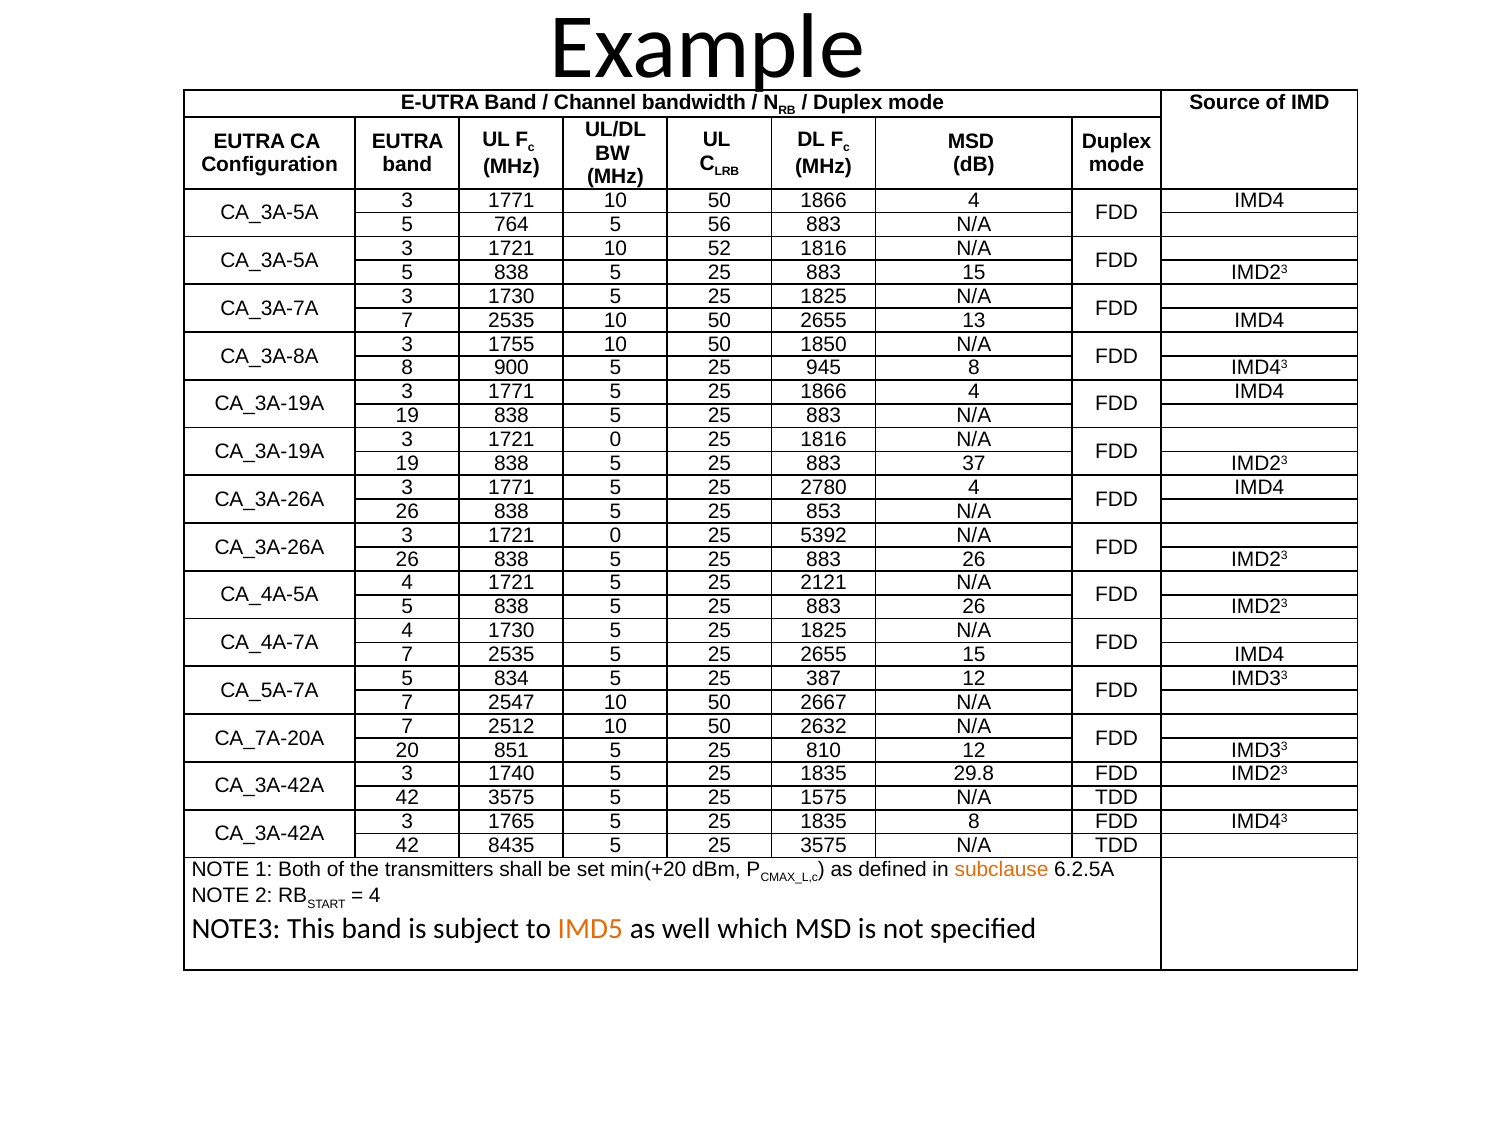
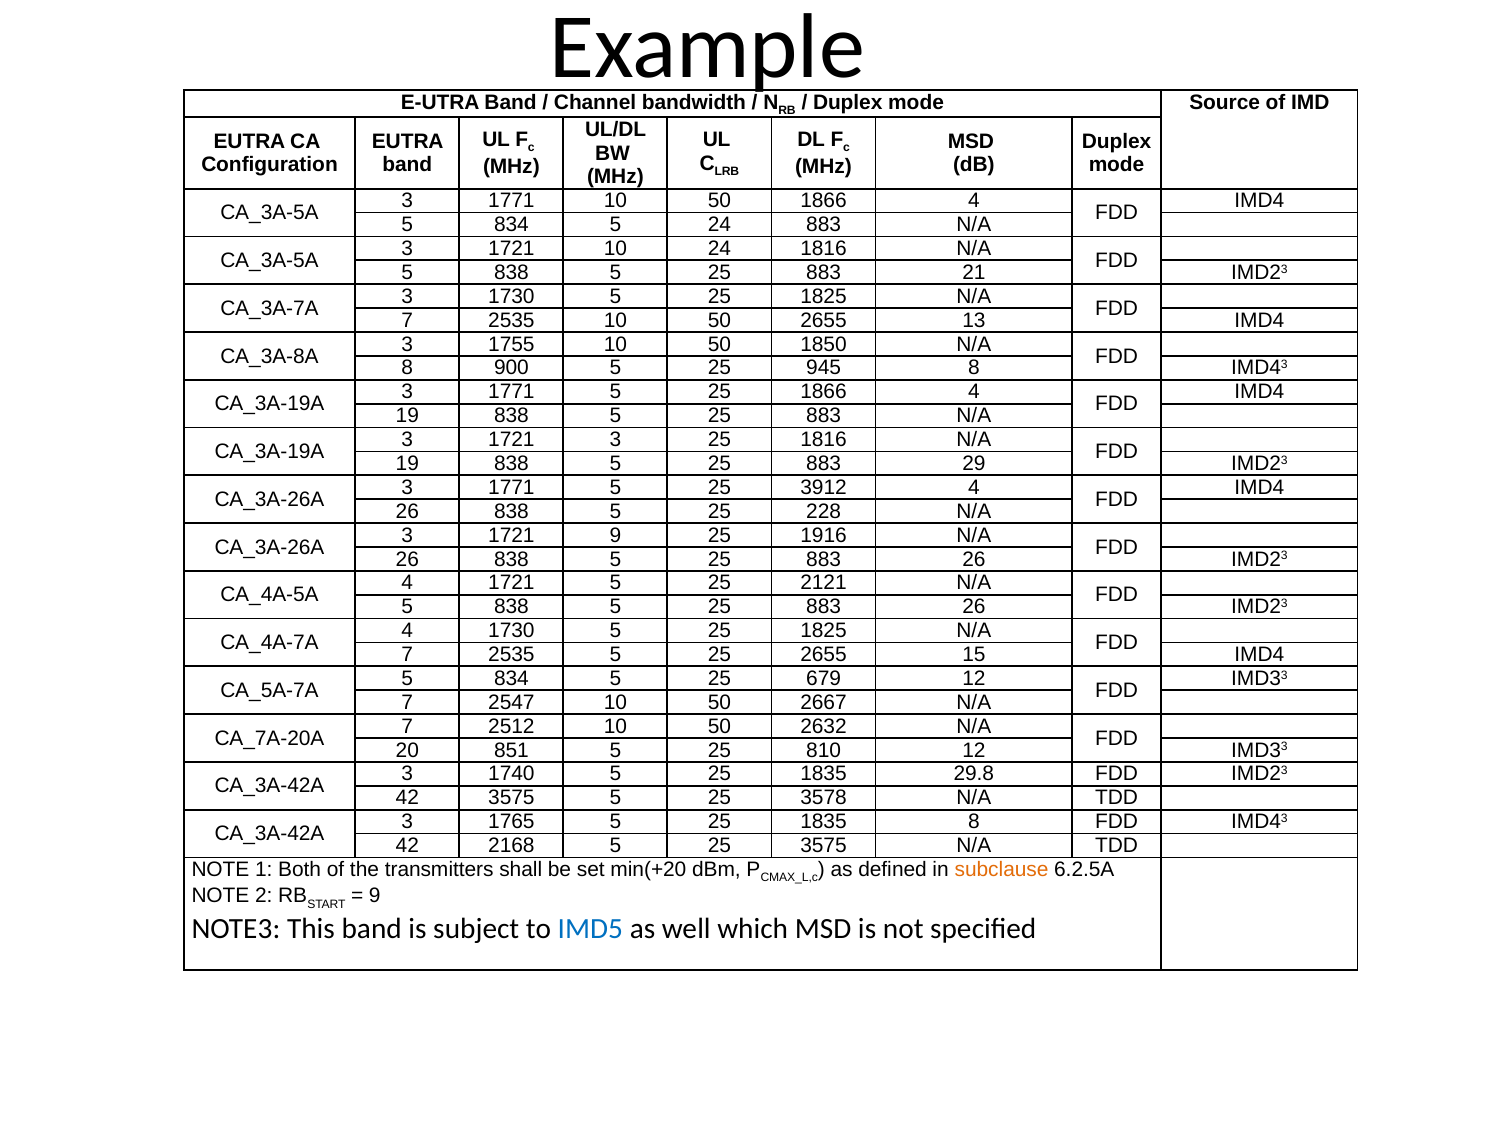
764 at (511, 225): 764 -> 834
5 56: 56 -> 24
10 52: 52 -> 24
883 15: 15 -> 21
0 at (615, 440): 0 -> 3
37: 37 -> 29
2780: 2780 -> 3912
853: 853 -> 228
0 at (615, 535): 0 -> 9
5392: 5392 -> 1916
387: 387 -> 679
1575: 1575 -> 3578
8435: 8435 -> 2168
4 at (375, 896): 4 -> 9
IMD5 colour: orange -> blue
